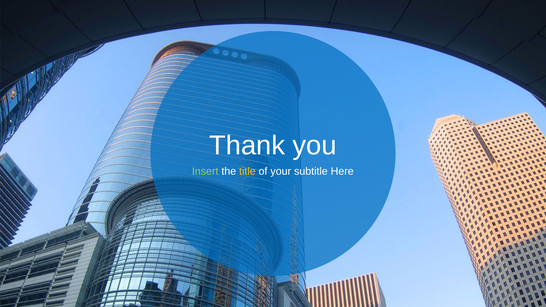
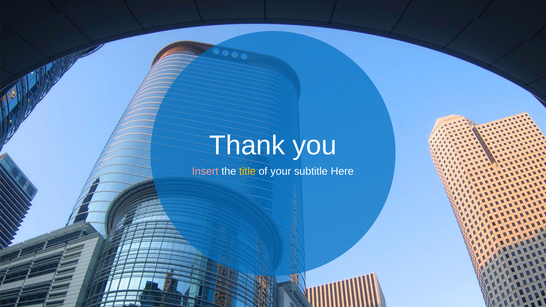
Insert colour: light green -> pink
